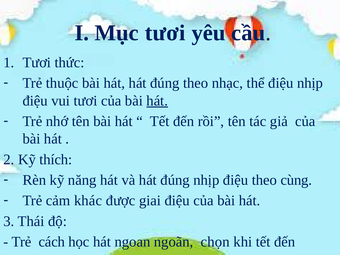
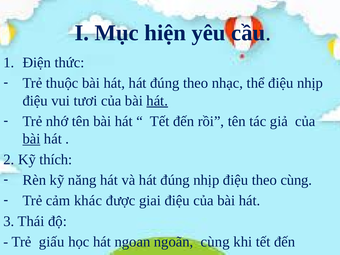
Mục tươi: tươi -> hiện
Tươi at (37, 63): Tươi -> Điện
bài at (31, 139) underline: none -> present
cách: cách -> giấu
ngoãn chọn: chọn -> cùng
